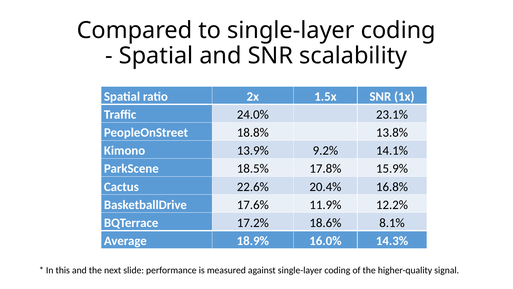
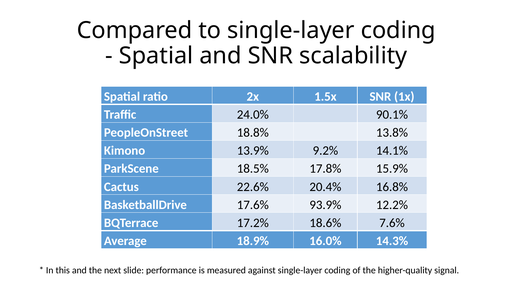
23.1%: 23.1% -> 90.1%
11.9%: 11.9% -> 93.9%
8.1%: 8.1% -> 7.6%
